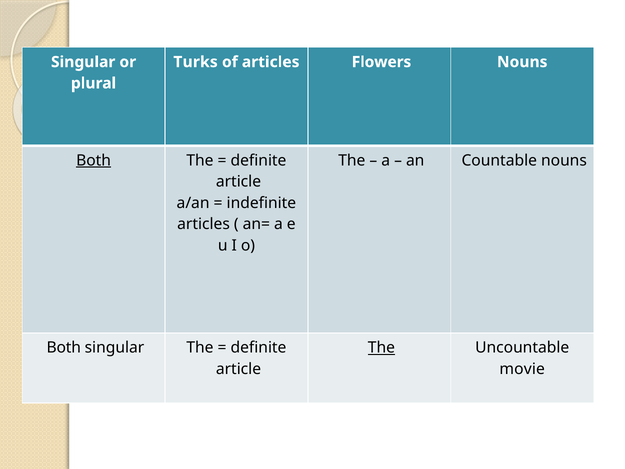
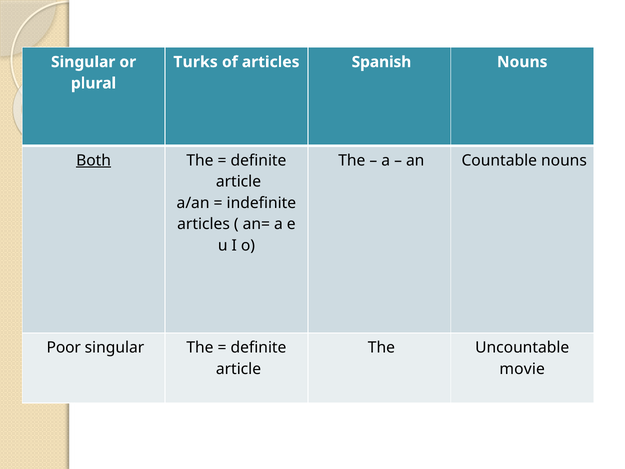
Flowers: Flowers -> Spanish
Both at (64, 347): Both -> Poor
The at (381, 347) underline: present -> none
